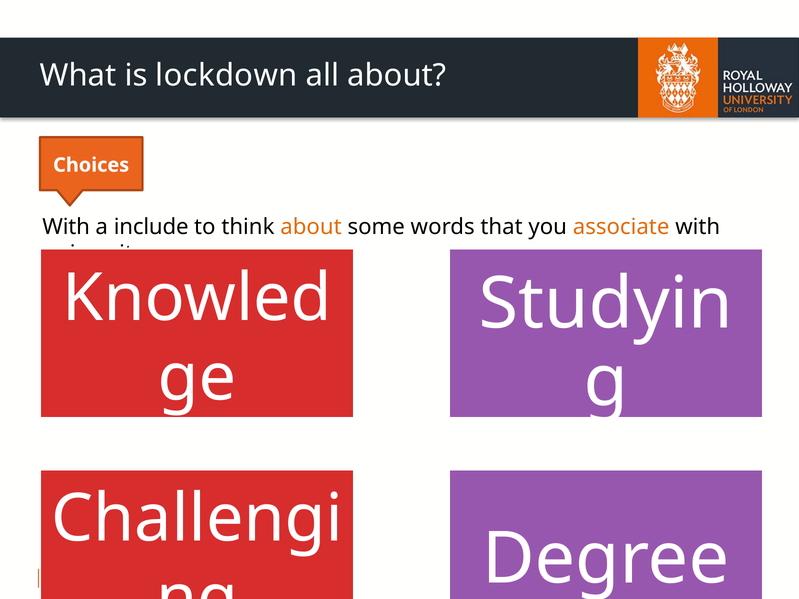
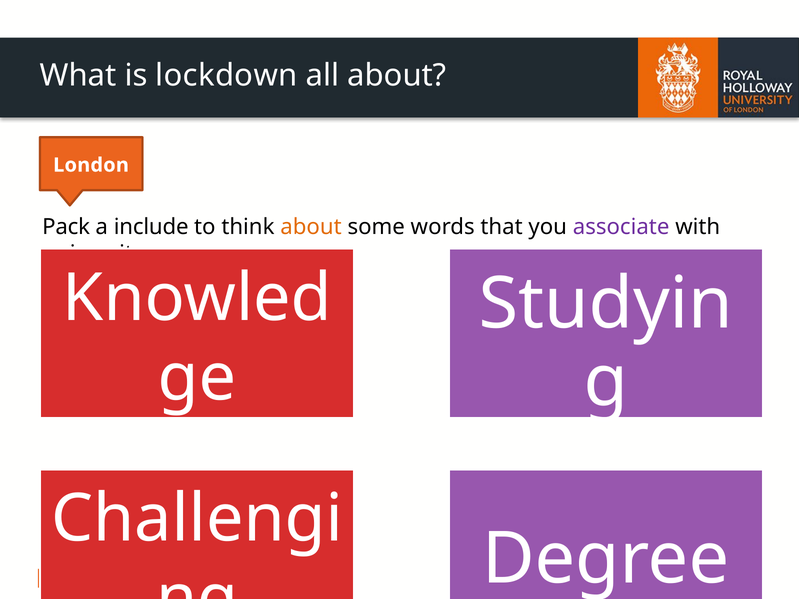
Choices: Choices -> London
With at (66, 227): With -> Pack
associate colour: orange -> purple
